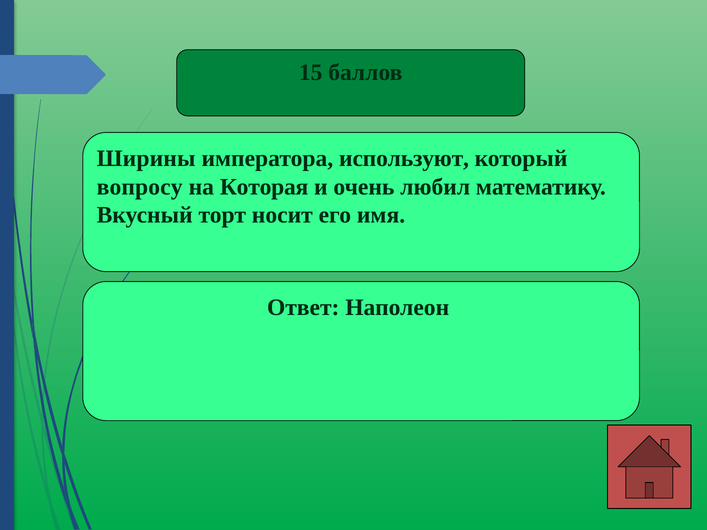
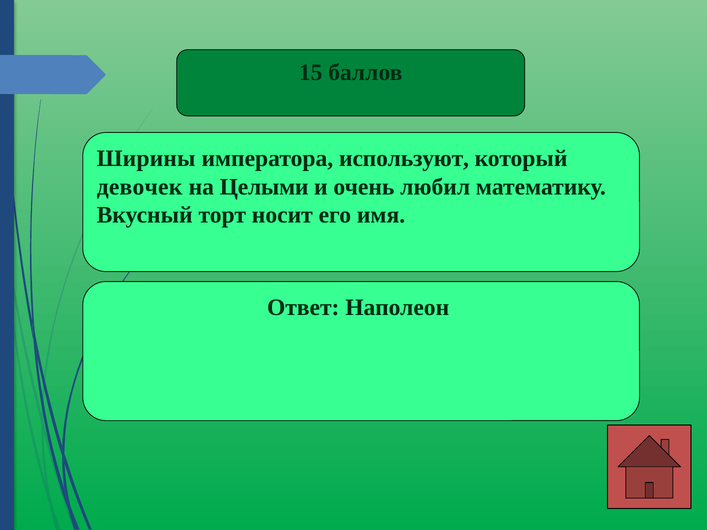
вопросу: вопросу -> девочек
Которая: Которая -> Целыми
